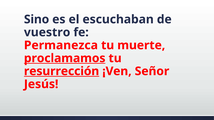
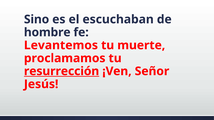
vuestro: vuestro -> hombre
Permanezca: Permanezca -> Levantemos
proclamamos underline: present -> none
